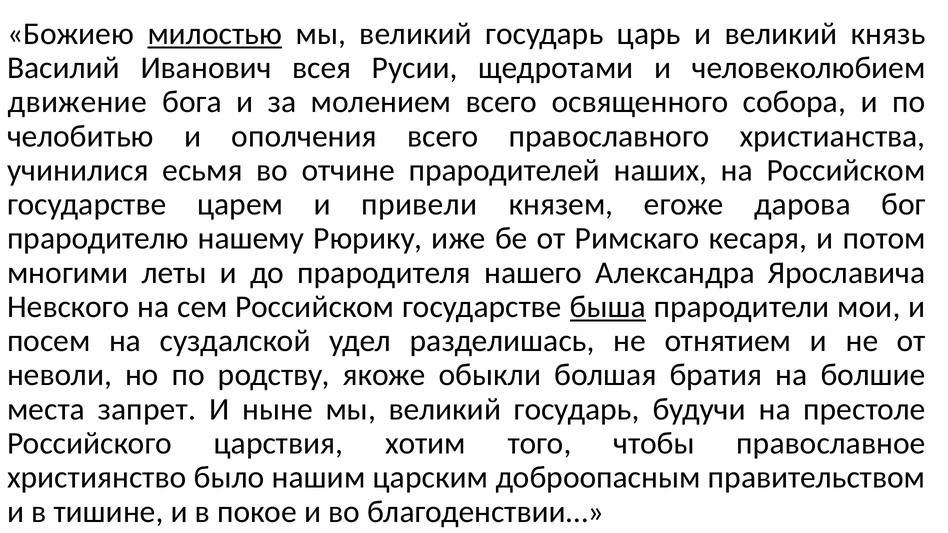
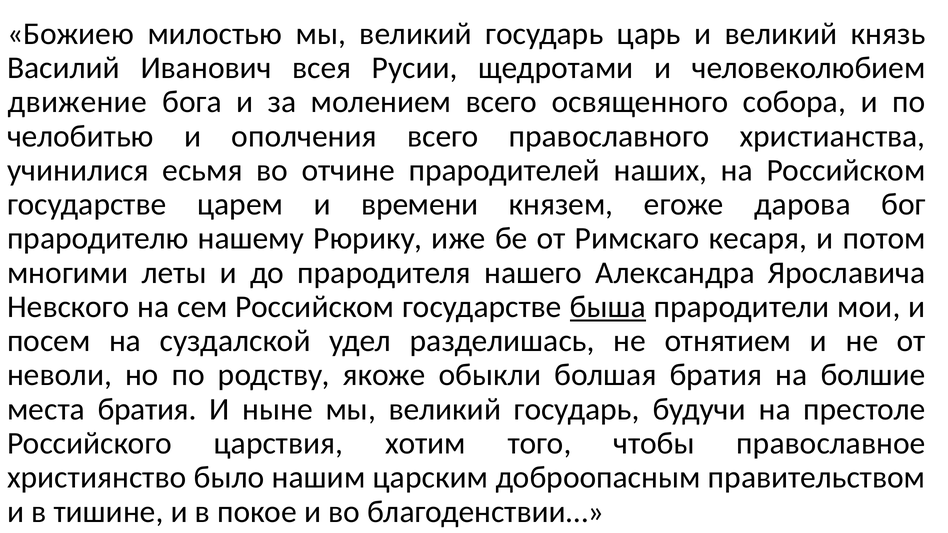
милостью underline: present -> none
привели: привели -> времени
места запрет: запрет -> братия
